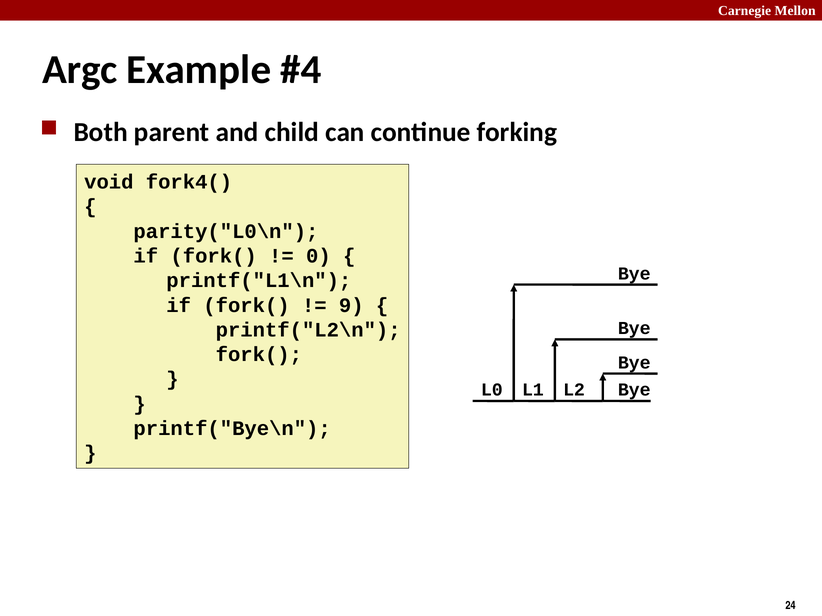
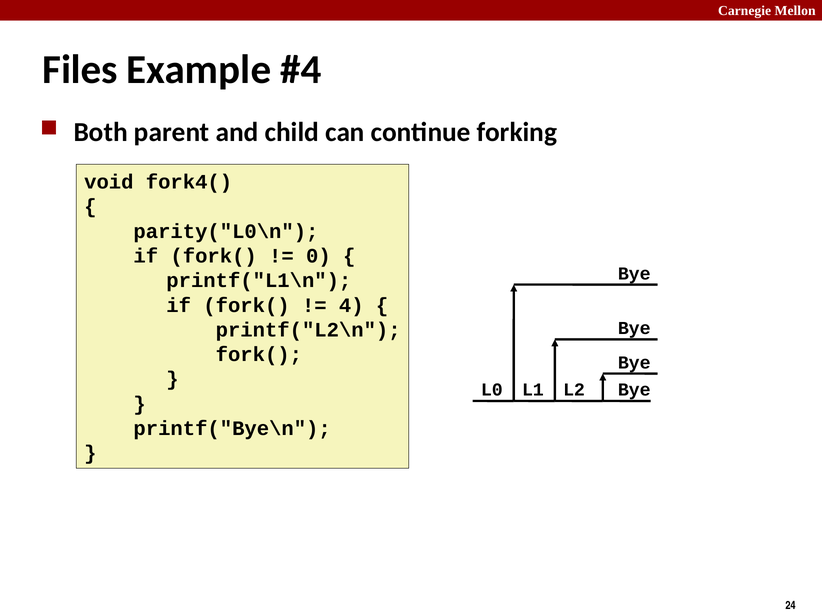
Argc: Argc -> Files
9: 9 -> 4
